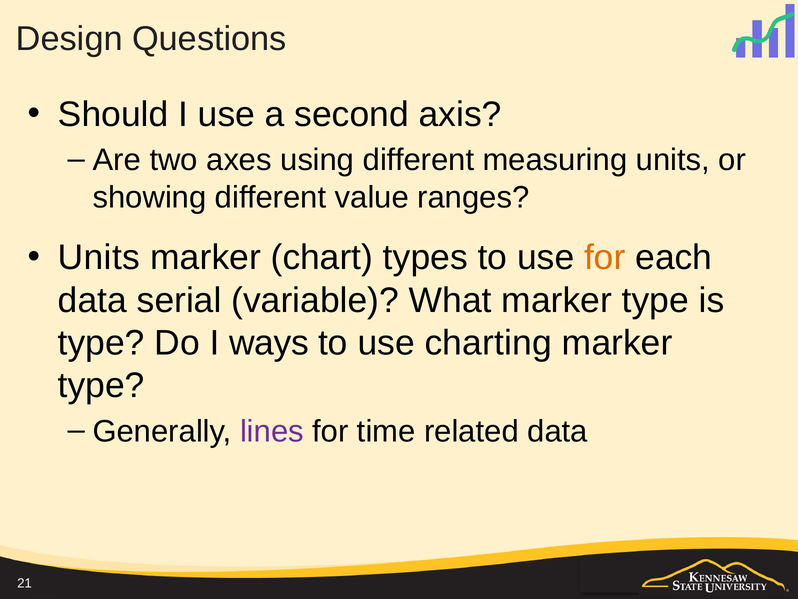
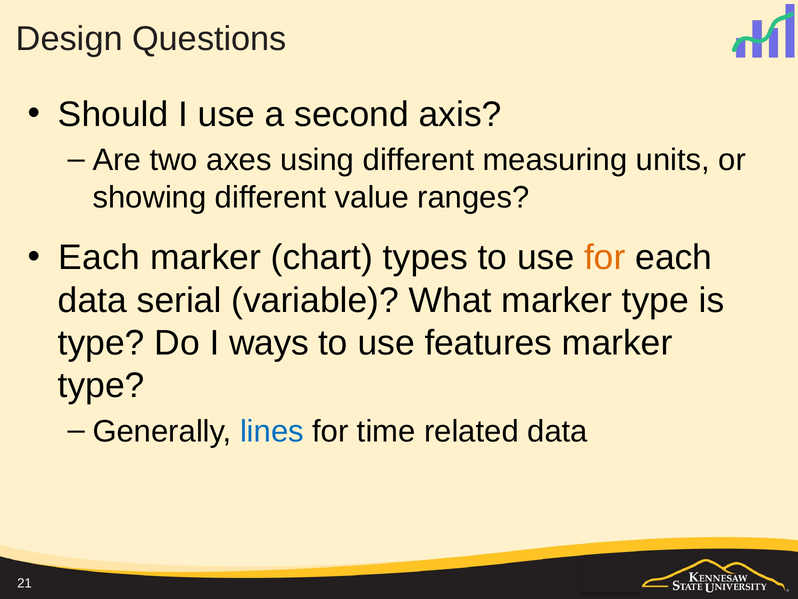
Units at (99, 257): Units -> Each
charting: charting -> features
lines colour: purple -> blue
